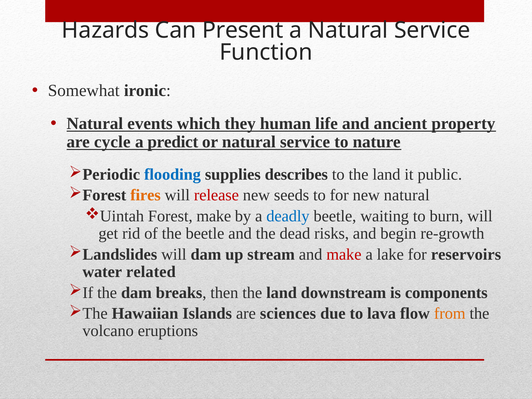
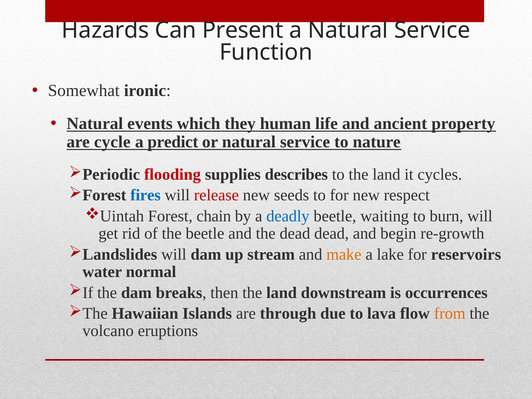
flooding colour: blue -> red
public: public -> cycles
fires colour: orange -> blue
new natural: natural -> respect
Forest make: make -> chain
dead risks: risks -> dead
make at (344, 254) colour: red -> orange
related: related -> normal
components: components -> occurrences
sciences: sciences -> through
